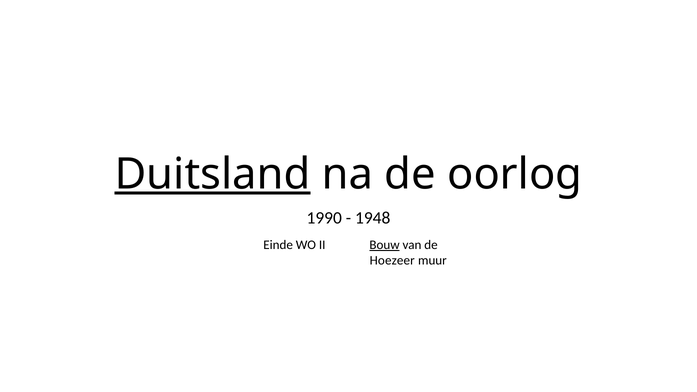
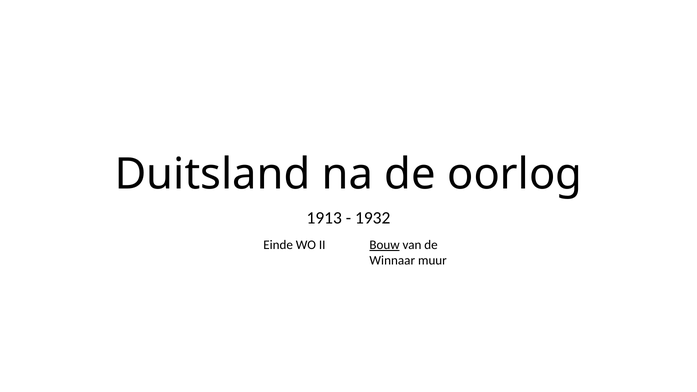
Duitsland underline: present -> none
1990: 1990 -> 1913
1948: 1948 -> 1932
Hoezeer: Hoezeer -> Winnaar
